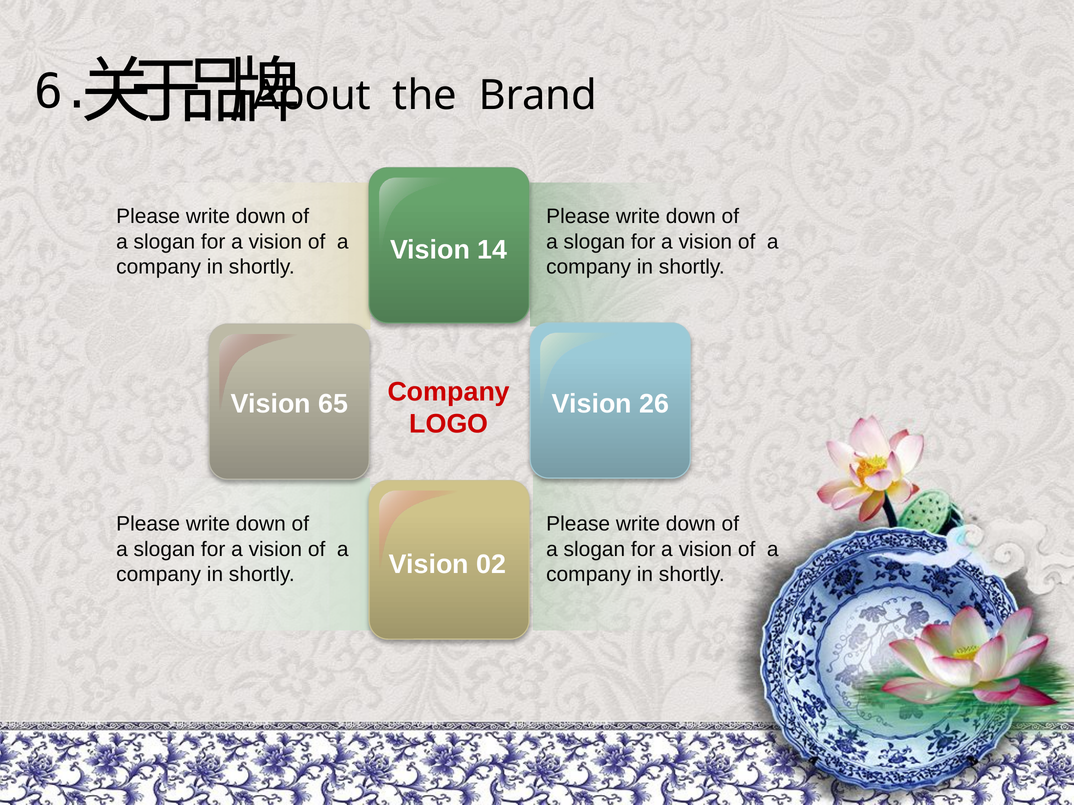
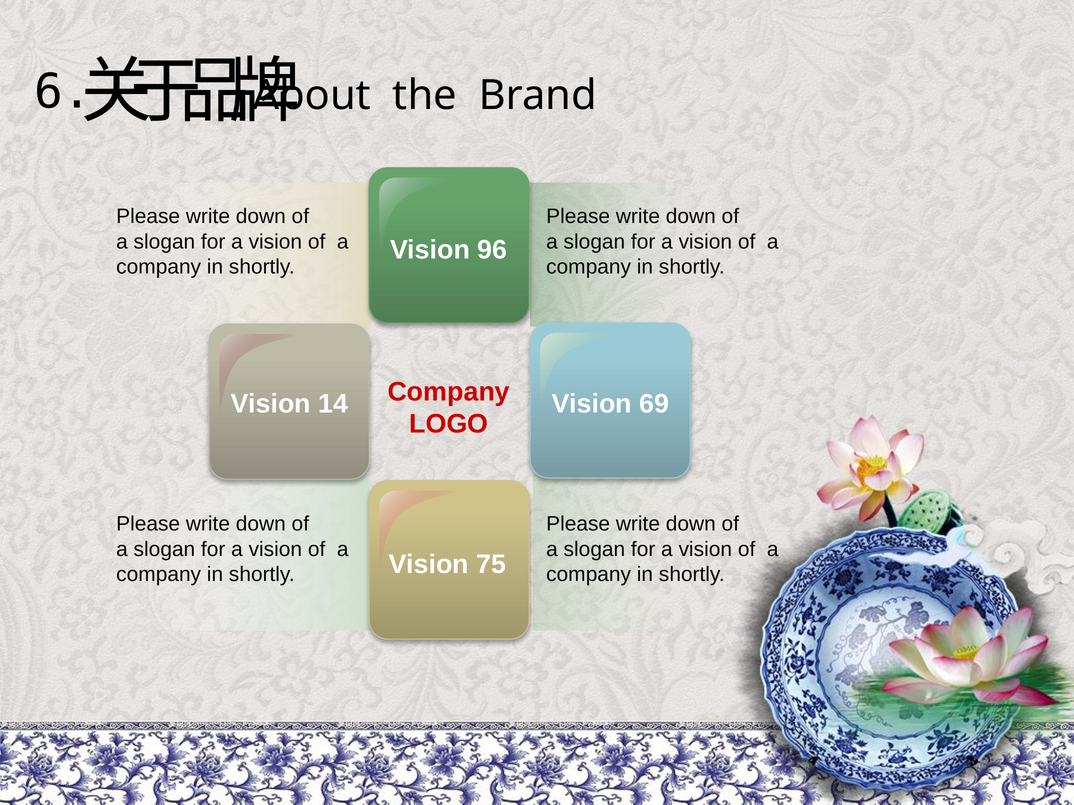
14: 14 -> 96
65: 65 -> 14
26: 26 -> 69
02: 02 -> 75
